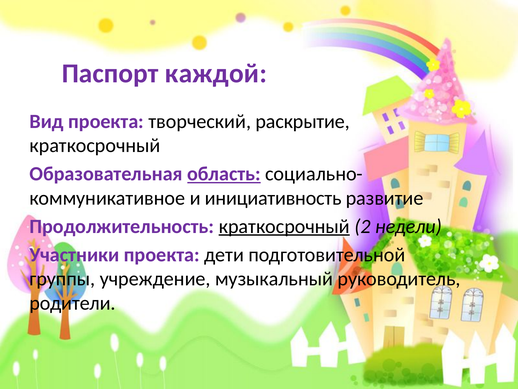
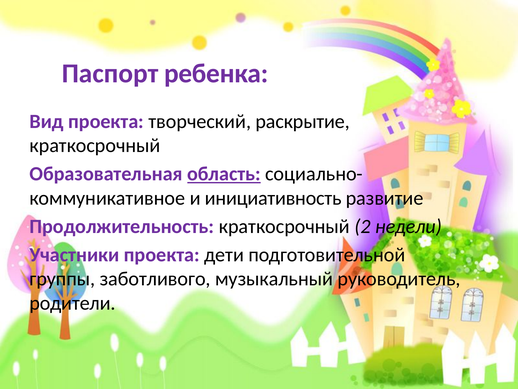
каждой: каждой -> ребенка
краткосрочный at (284, 226) underline: present -> none
учреждение: учреждение -> заботливого
